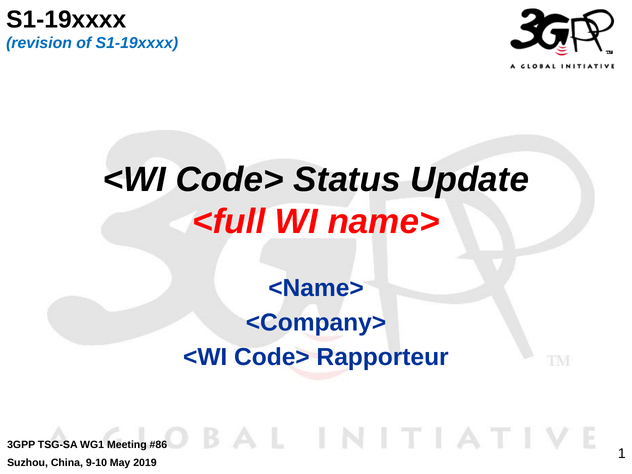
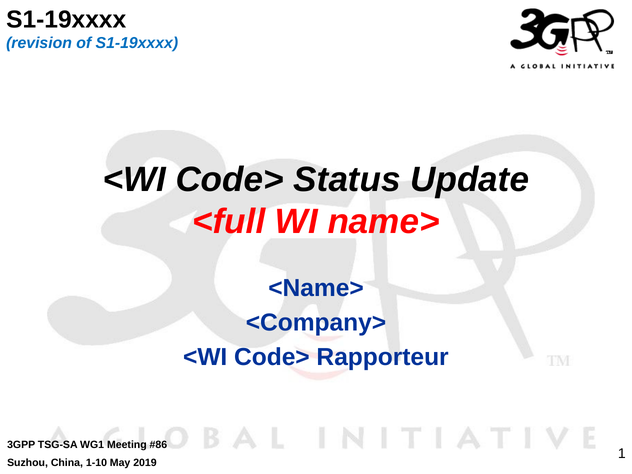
9-10: 9-10 -> 1-10
